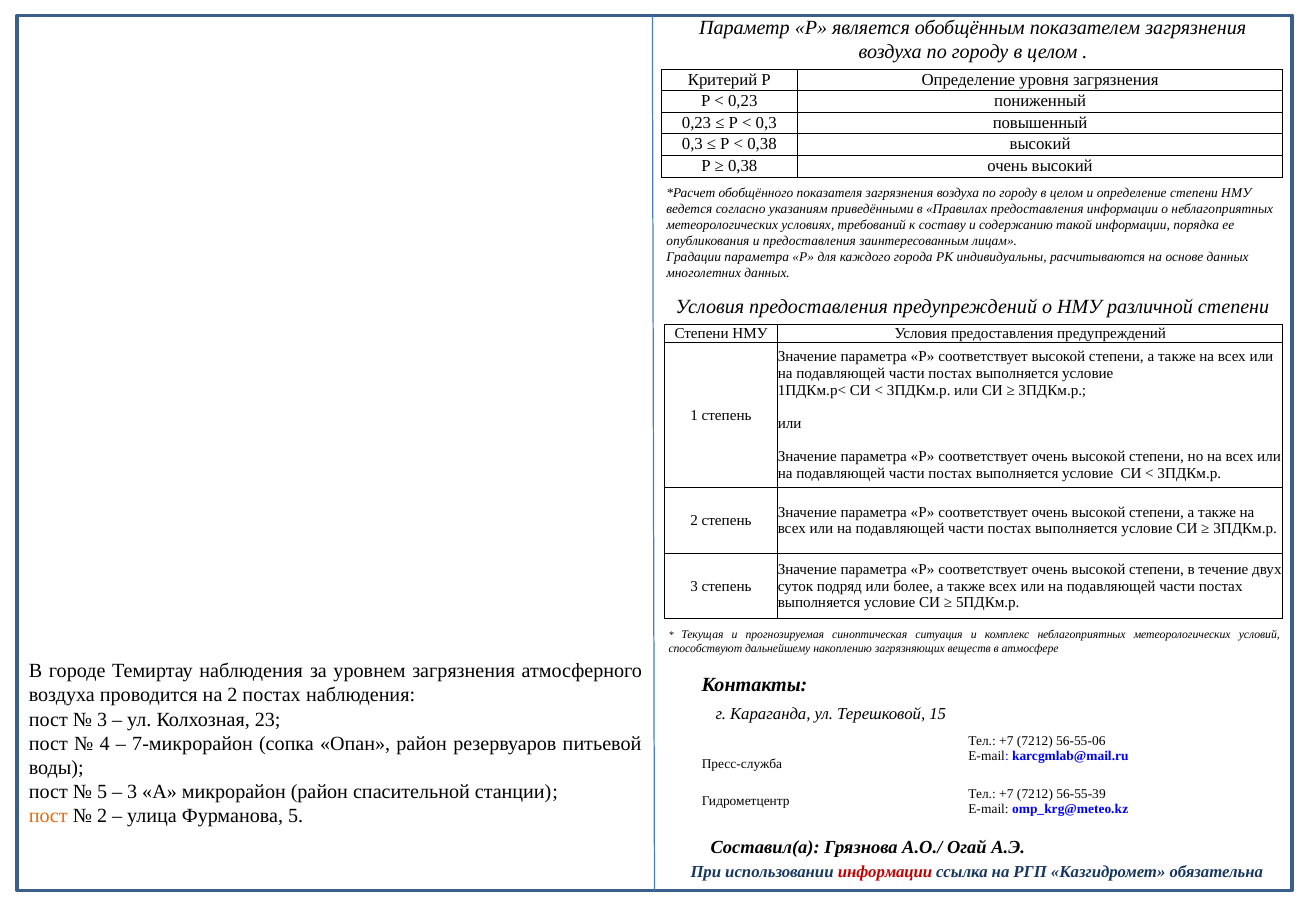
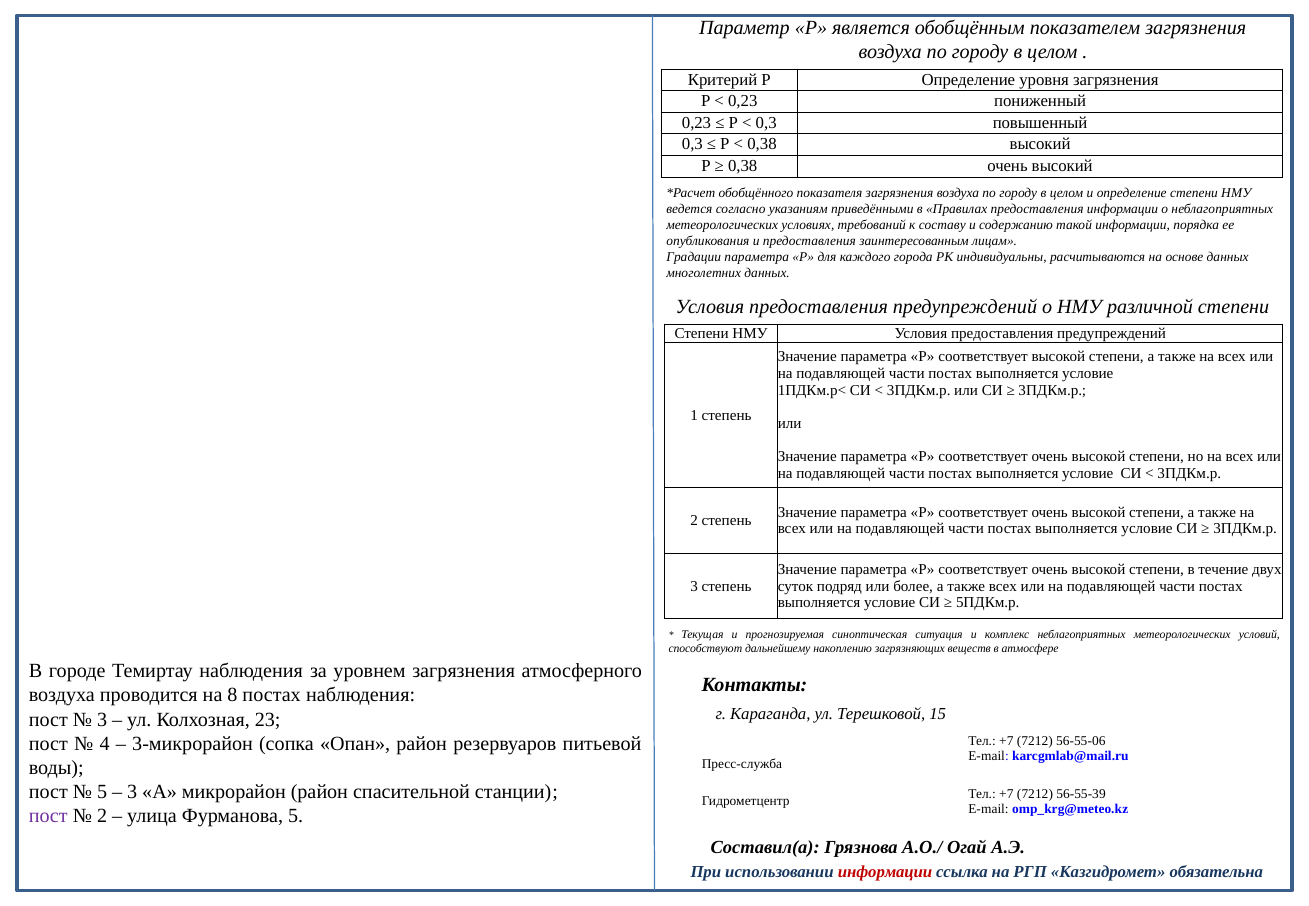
на 2: 2 -> 8
7-микрорайон: 7-микрорайон -> 3-микрорайон
пост at (48, 816) colour: orange -> purple
